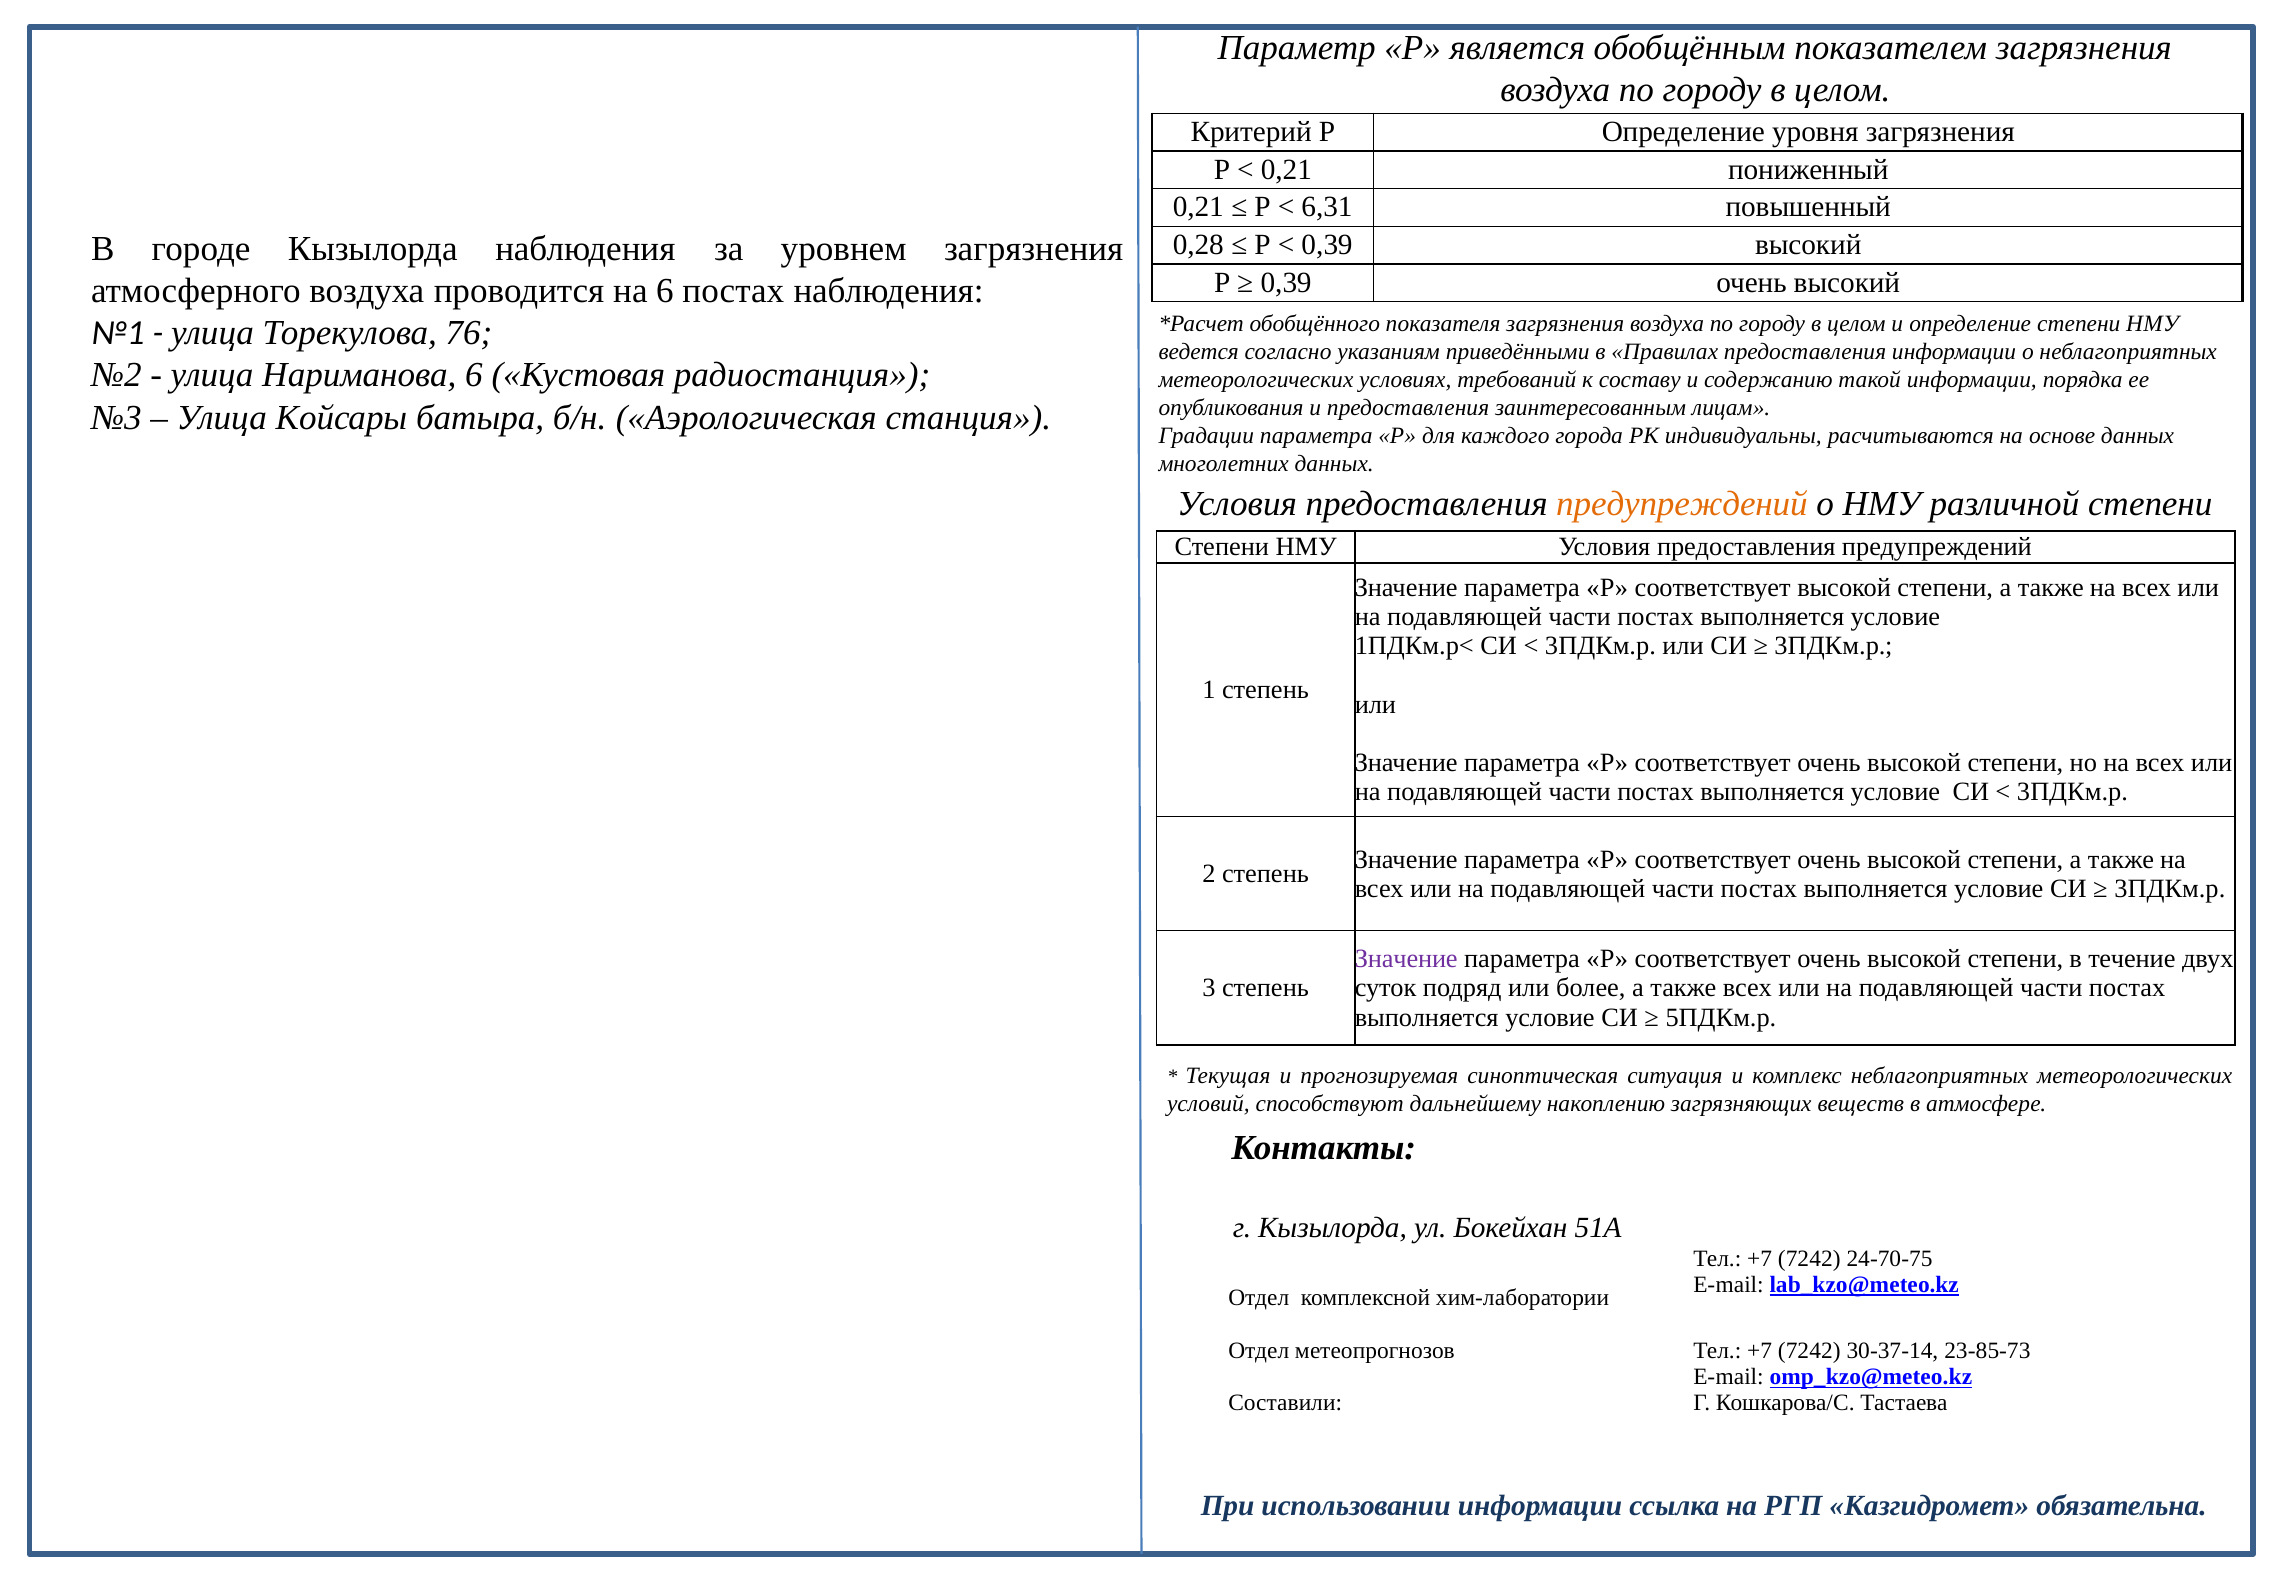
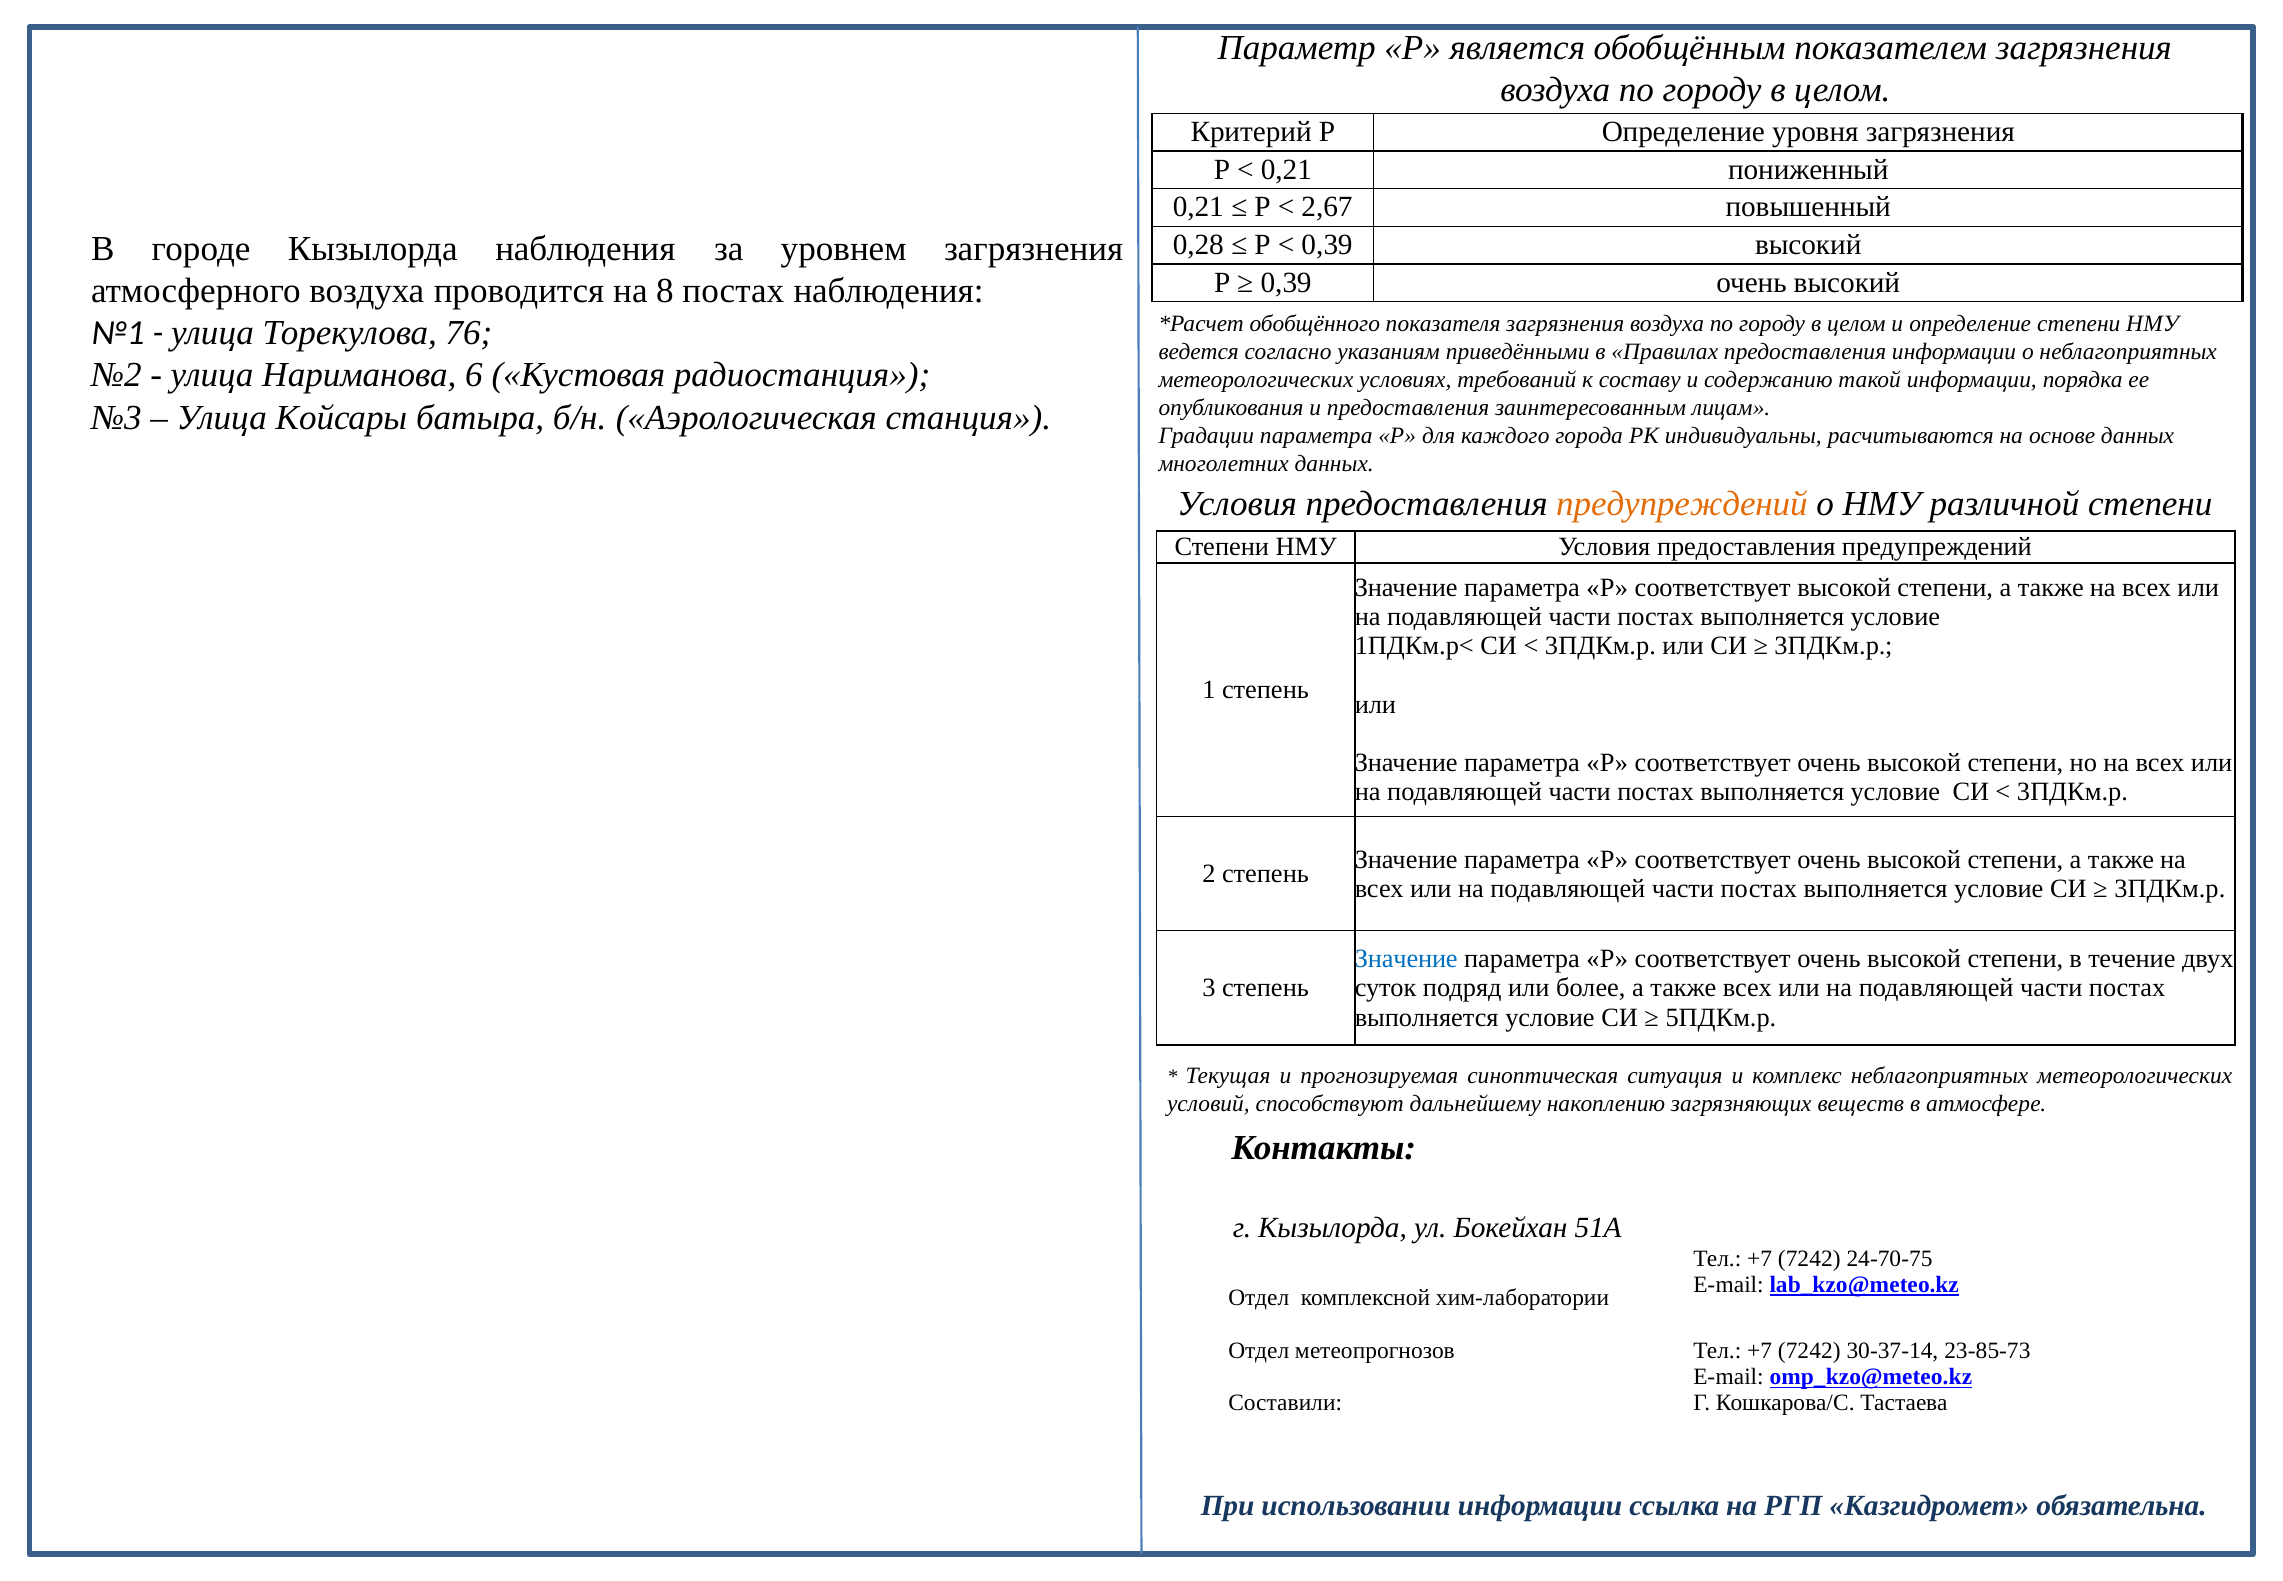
6,31: 6,31 -> 2,67
на 6: 6 -> 8
Значение at (1406, 959) colour: purple -> blue
